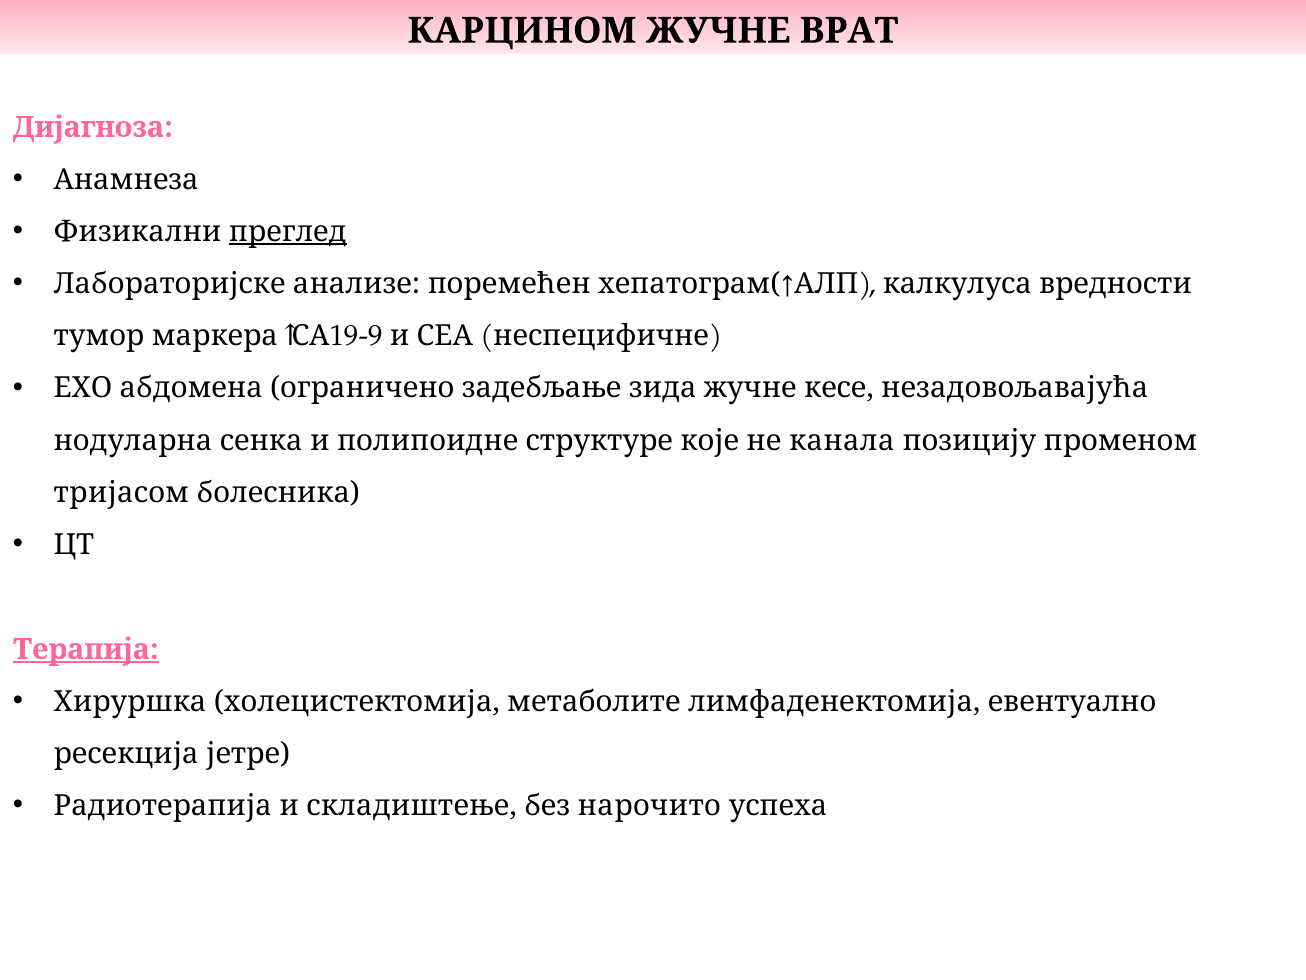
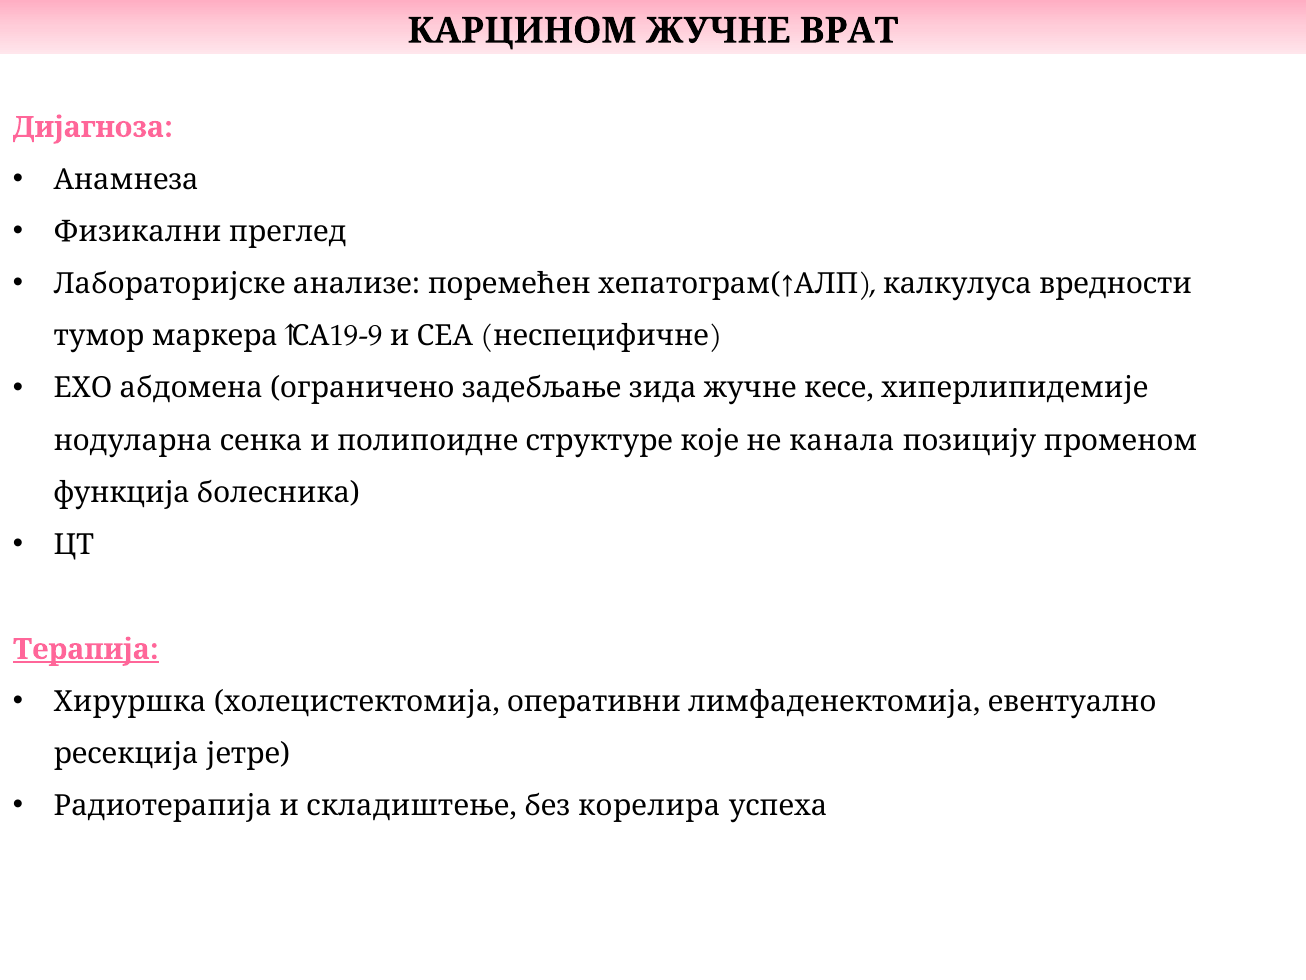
преглед underline: present -> none
незадовољавајућа: незадовољавајућа -> хиперлипидемије
тријасом: тријасом -> функција
метаболите: метаболите -> оперативни
нарочито: нарочито -> корелира
